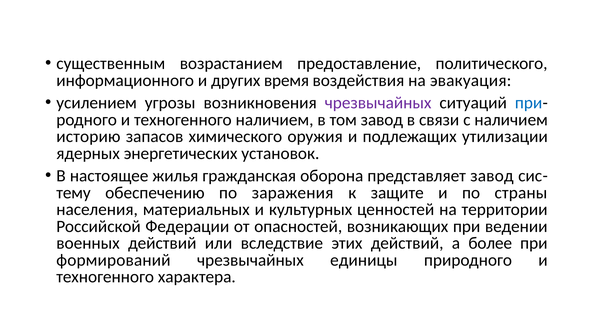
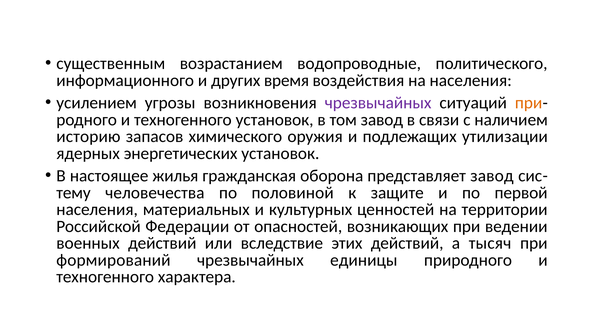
предоставление: предоставление -> водопроводные
на эвакуация: эвакуация -> населения
при at (529, 103) colour: blue -> orange
техногенного наличием: наличием -> установок
обеспечению: обеспечению -> человечества
заражения: заражения -> половиной
страны: страны -> первой
более: более -> тысяч
